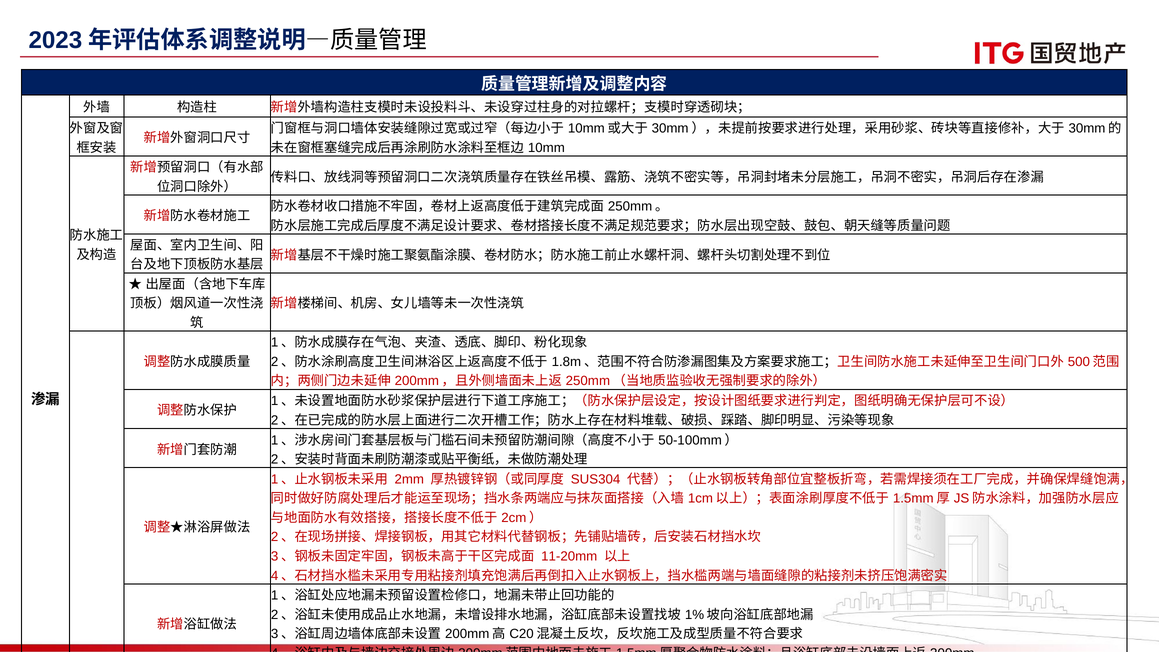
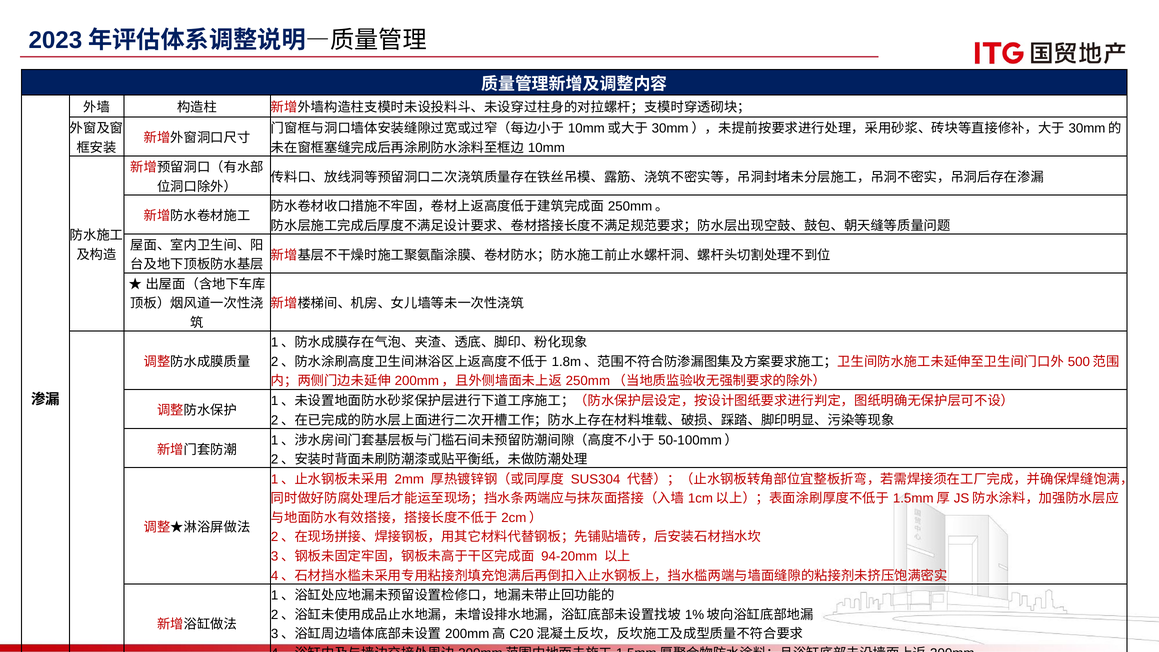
11-20mm: 11-20mm -> 94-20mm
